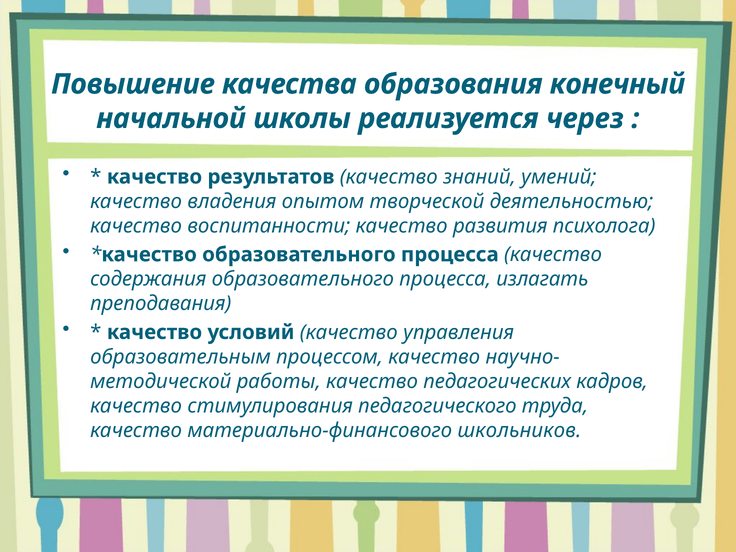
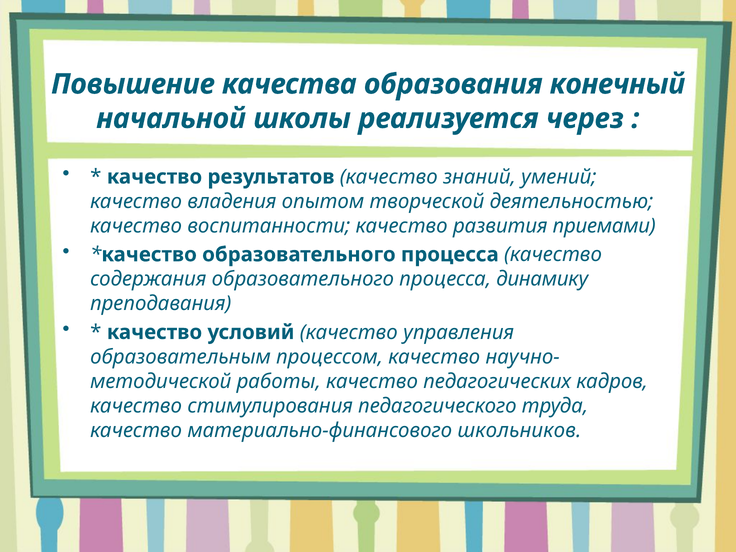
психолога: психолога -> приемами
излагать: излагать -> динамику
